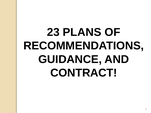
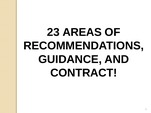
PLANS: PLANS -> AREAS
